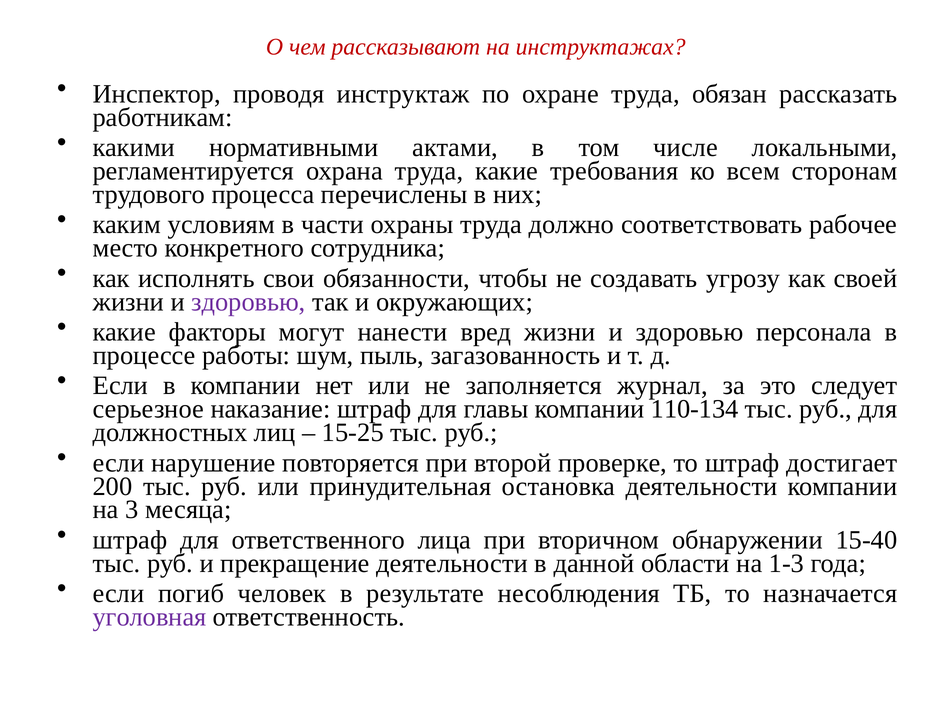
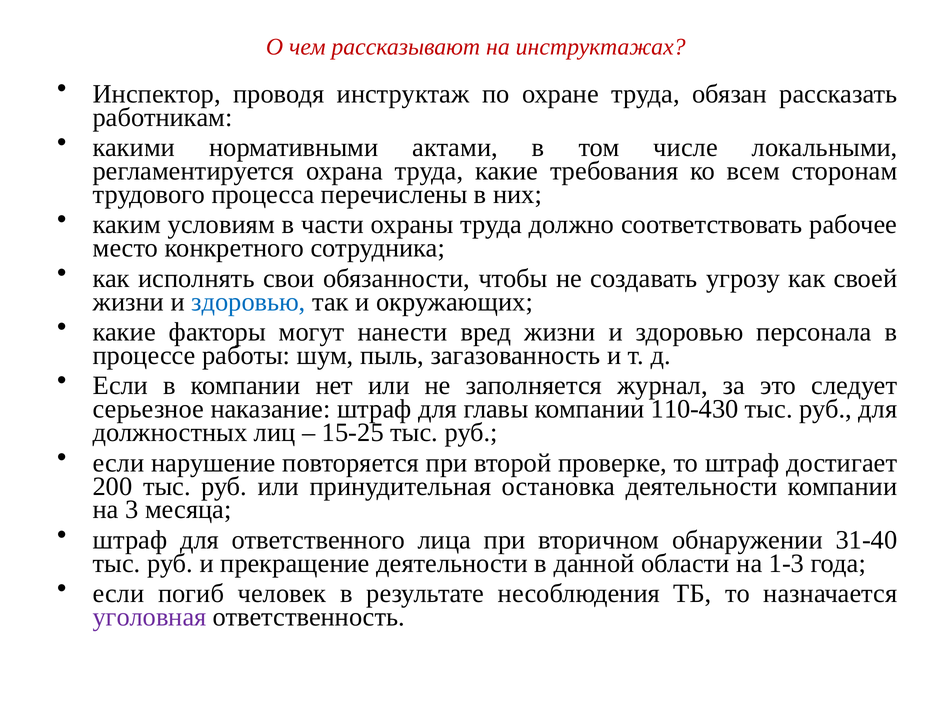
здоровью at (249, 302) colour: purple -> blue
110-134: 110-134 -> 110-430
15-40: 15-40 -> 31-40
